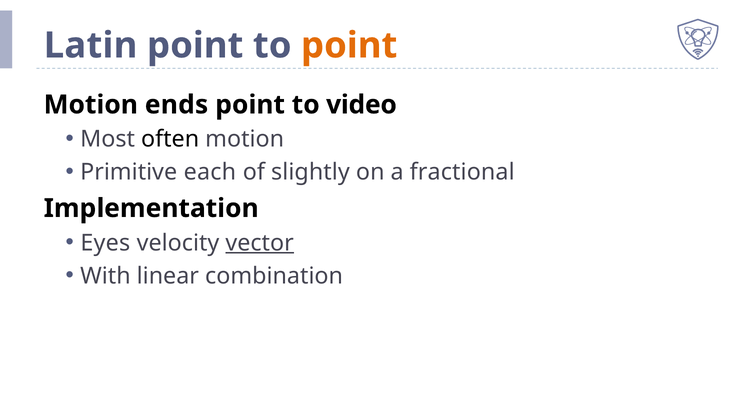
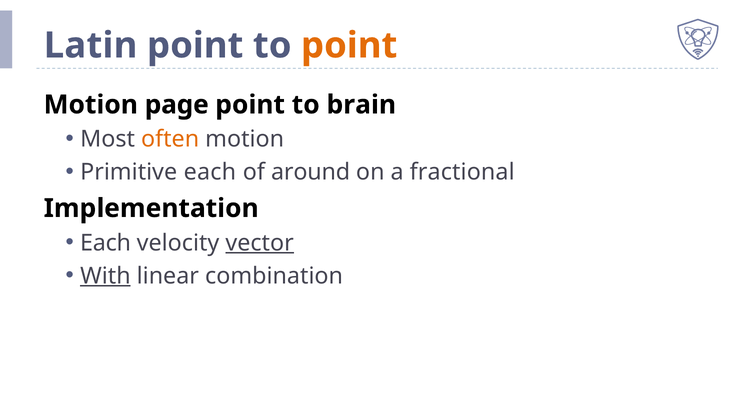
ends: ends -> page
video: video -> brain
often colour: black -> orange
slightly: slightly -> around
Eyes at (105, 243): Eyes -> Each
With underline: none -> present
